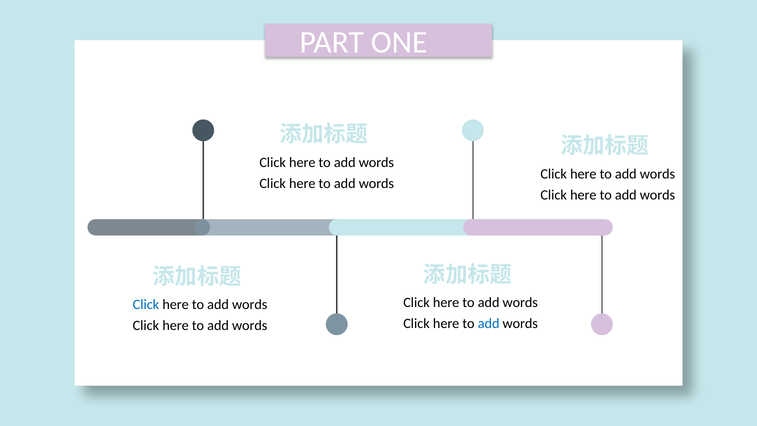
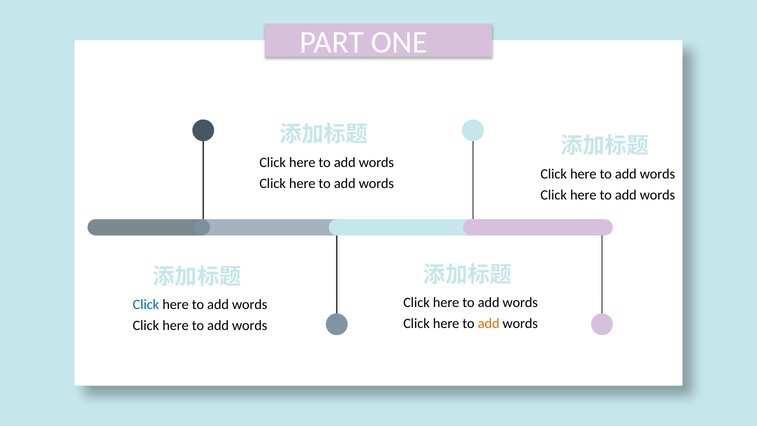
add at (489, 324) colour: blue -> orange
